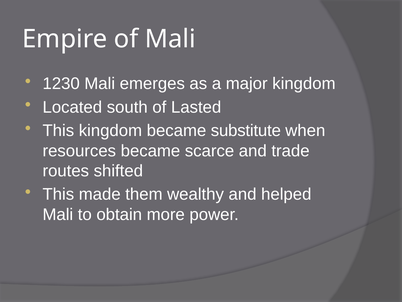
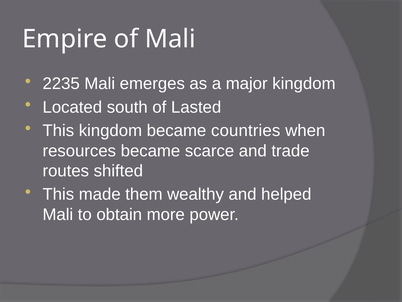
1230: 1230 -> 2235
substitute: substitute -> countries
